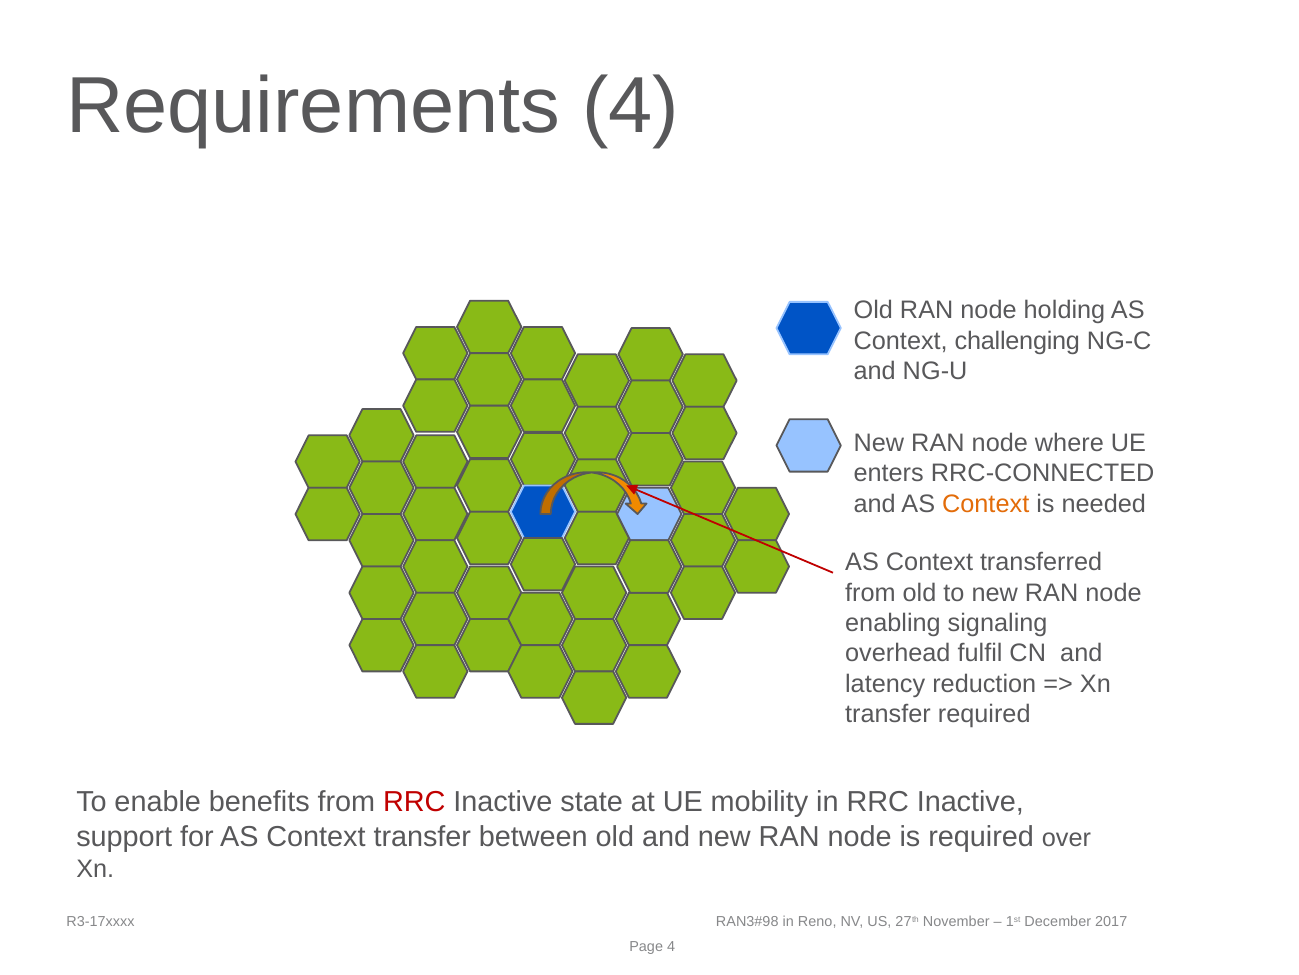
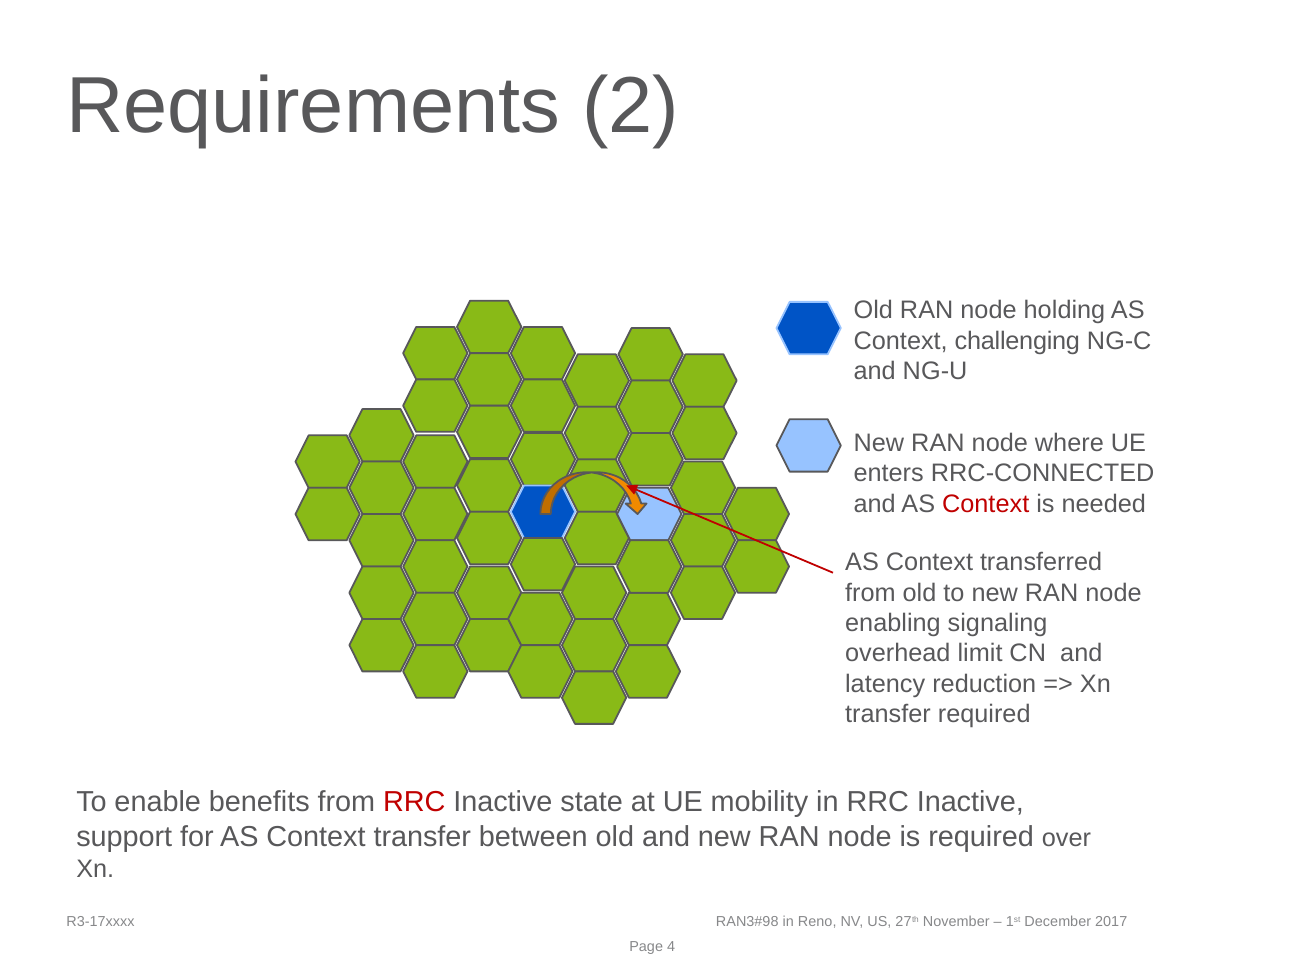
Requirements 4: 4 -> 2
Context at (986, 503) colour: orange -> red
fulfil: fulfil -> limit
